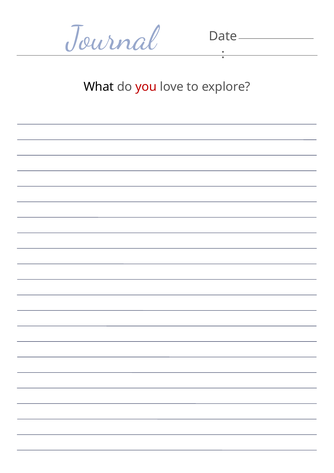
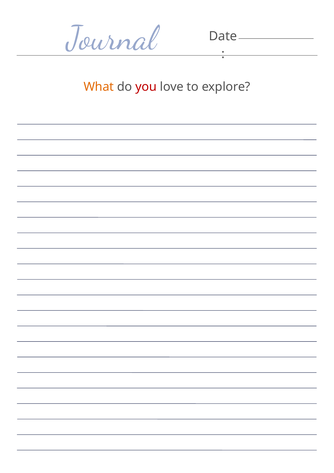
What colour: black -> orange
